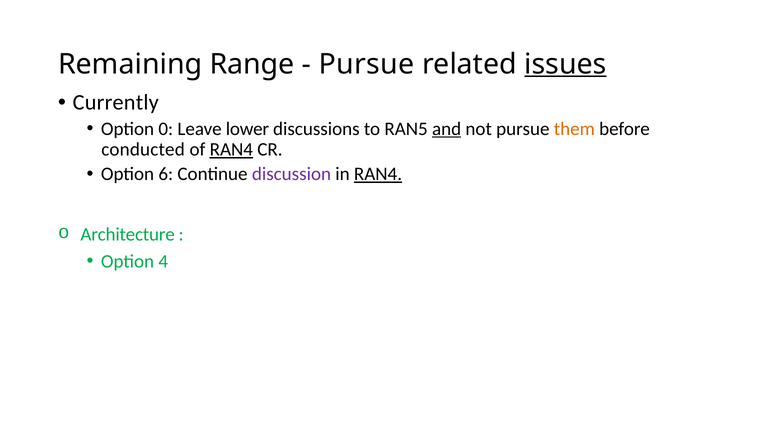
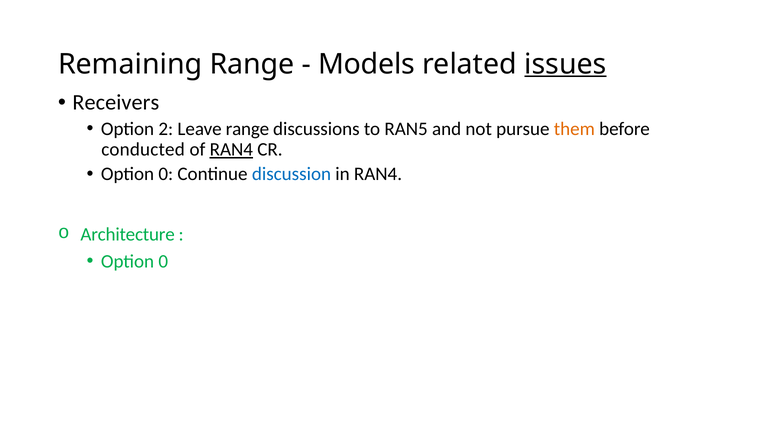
Pursue at (366, 64): Pursue -> Models
Currently: Currently -> Receivers
0: 0 -> 2
Leave lower: lower -> range
and underline: present -> none
6 at (166, 174): 6 -> 0
discussion colour: purple -> blue
RAN4 at (378, 174) underline: present -> none
4 at (163, 261): 4 -> 0
